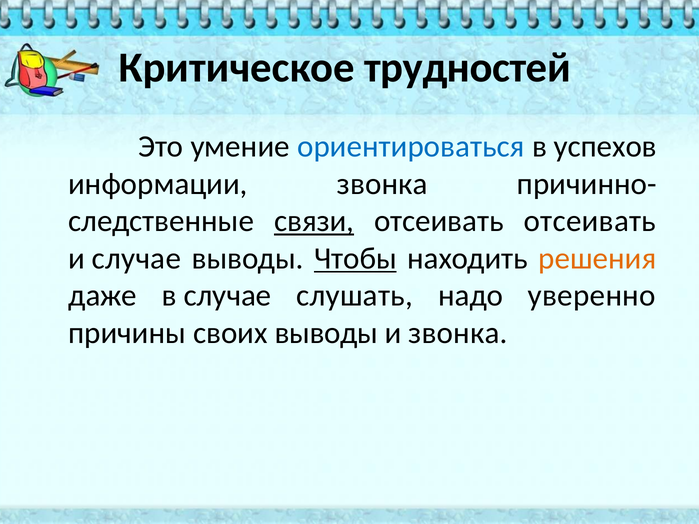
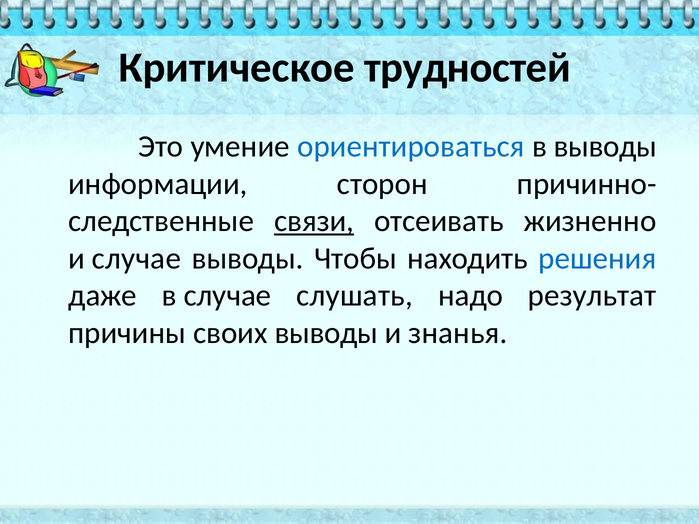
в успехов: успехов -> выводы
информации звонка: звонка -> сторон
отсеивать отсеивать: отсеивать -> жизненно
Чтобы underline: present -> none
решения colour: orange -> blue
уверенно: уверенно -> результат
и звонка: звонка -> знанья
